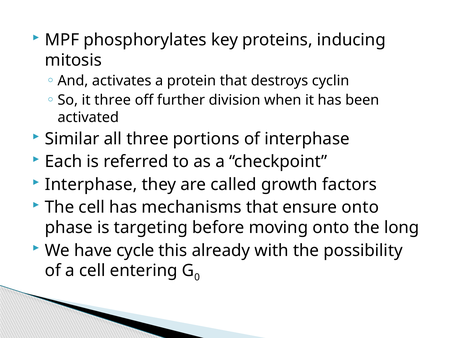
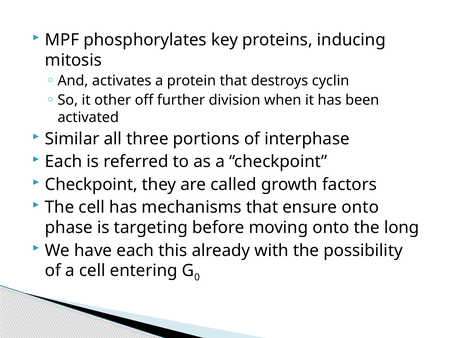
it three: three -> other
Interphase at (91, 184): Interphase -> Checkpoint
have cycle: cycle -> each
